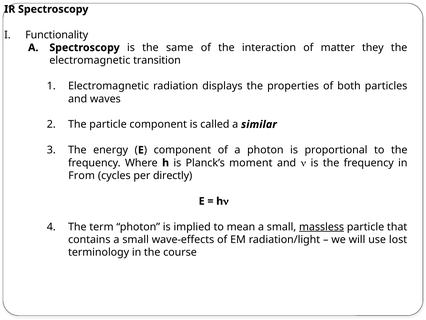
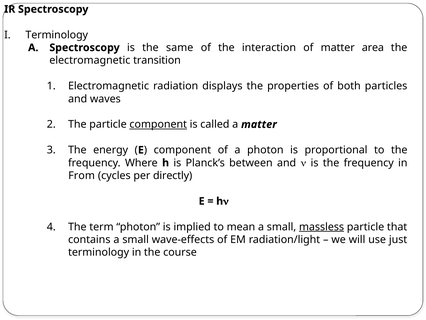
Functionality at (57, 35): Functionality -> Terminology
they: they -> area
component at (158, 124) underline: none -> present
a similar: similar -> matter
moment: moment -> between
lost: lost -> just
